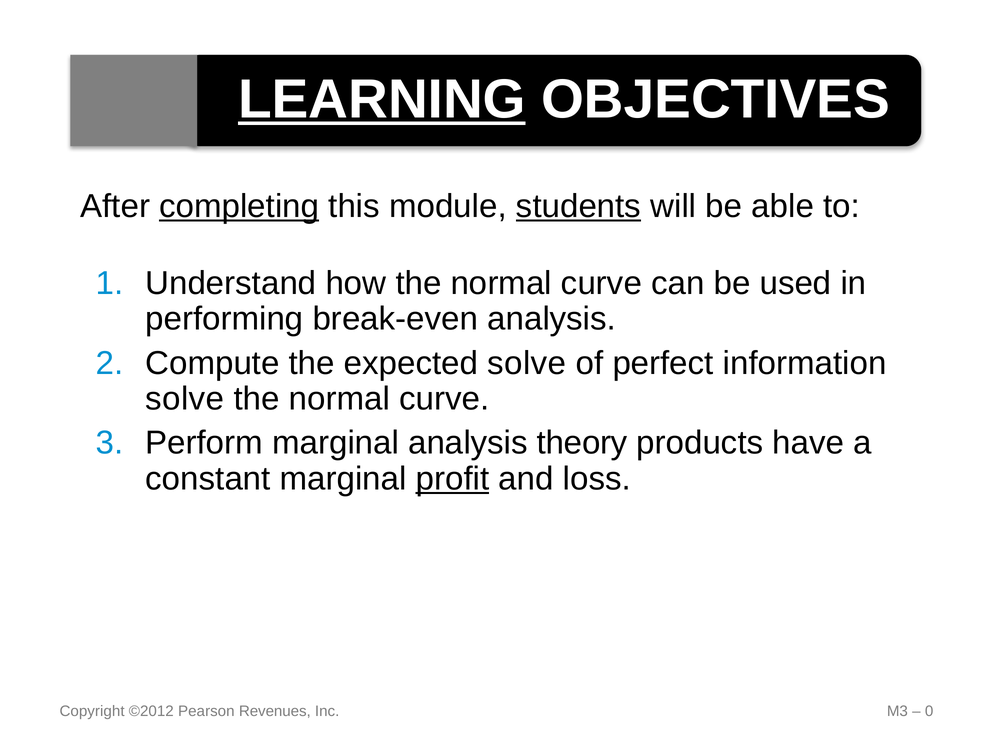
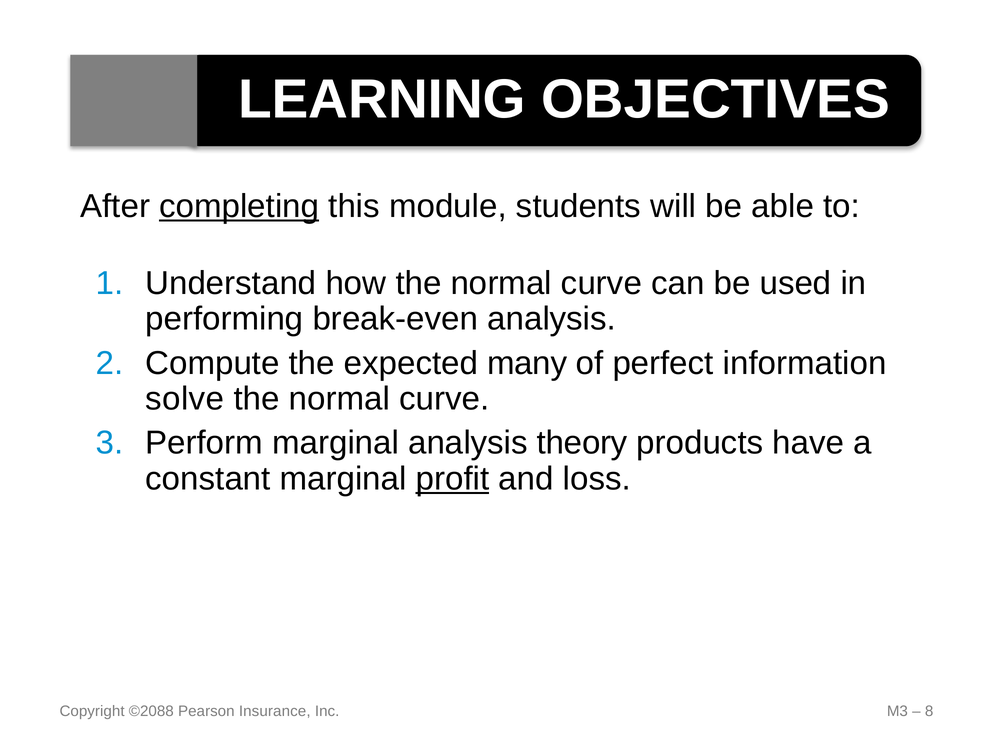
LEARNING underline: present -> none
students underline: present -> none
expected solve: solve -> many
©2012: ©2012 -> ©2088
Revenues: Revenues -> Insurance
0: 0 -> 8
